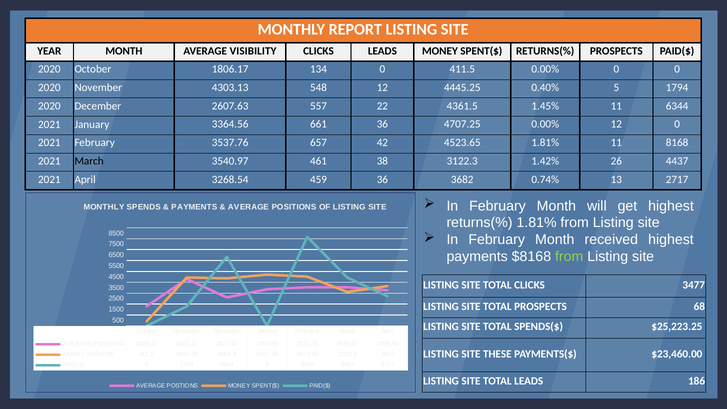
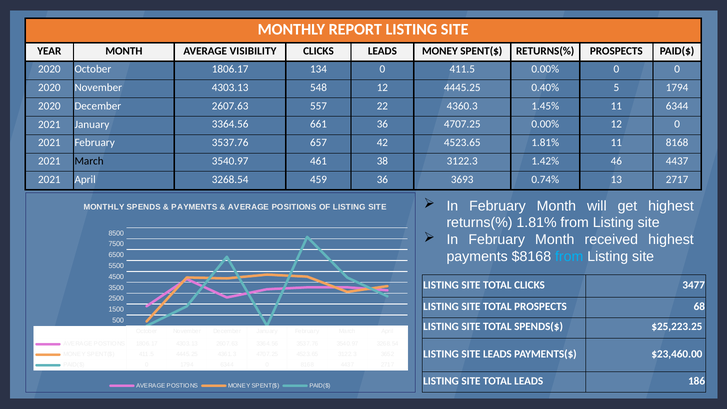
4361.5: 4361.5 -> 4360.3
26: 26 -> 46
3682: 3682 -> 3693
from at (569, 257) colour: light green -> light blue
SITE THESE: THESE -> LEADS
